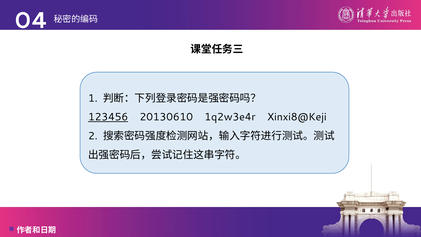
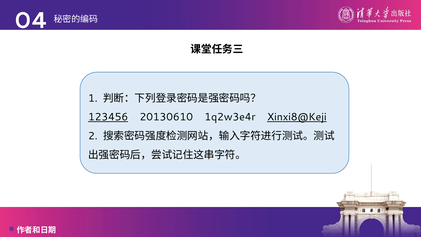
Xinxi8@Keji underline: none -> present
